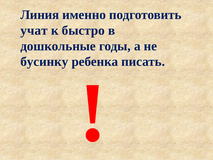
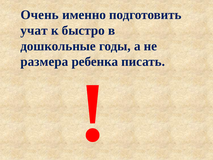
Линия: Линия -> Очень
бусинку: бусинку -> размера
